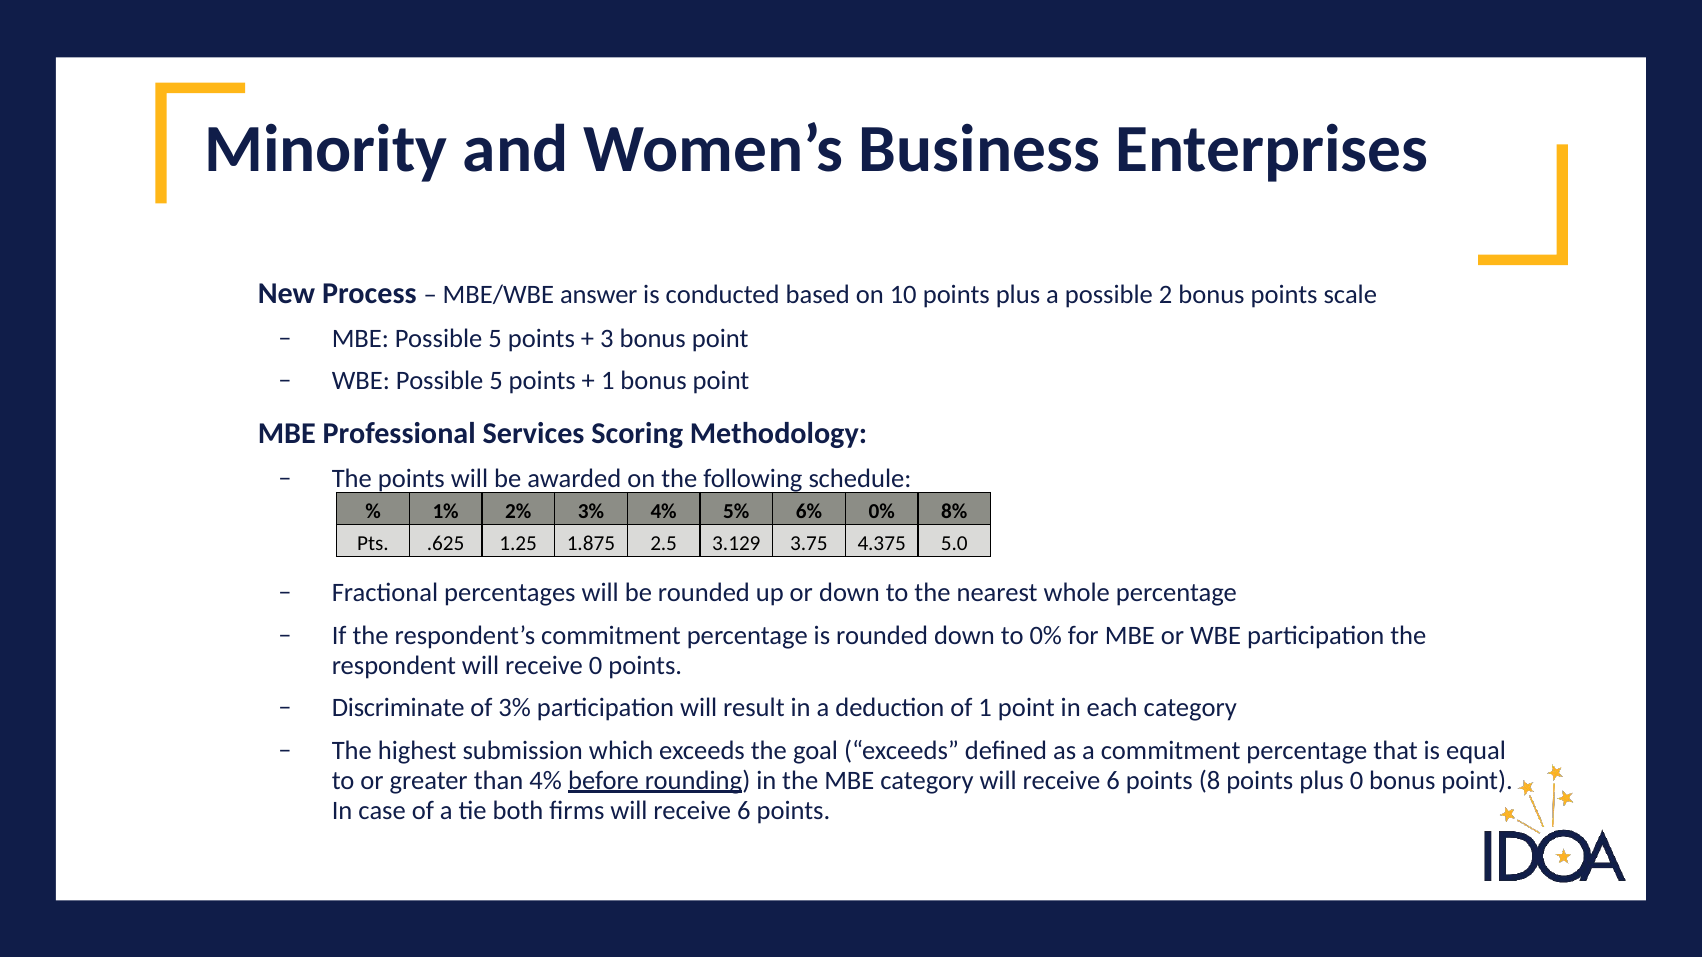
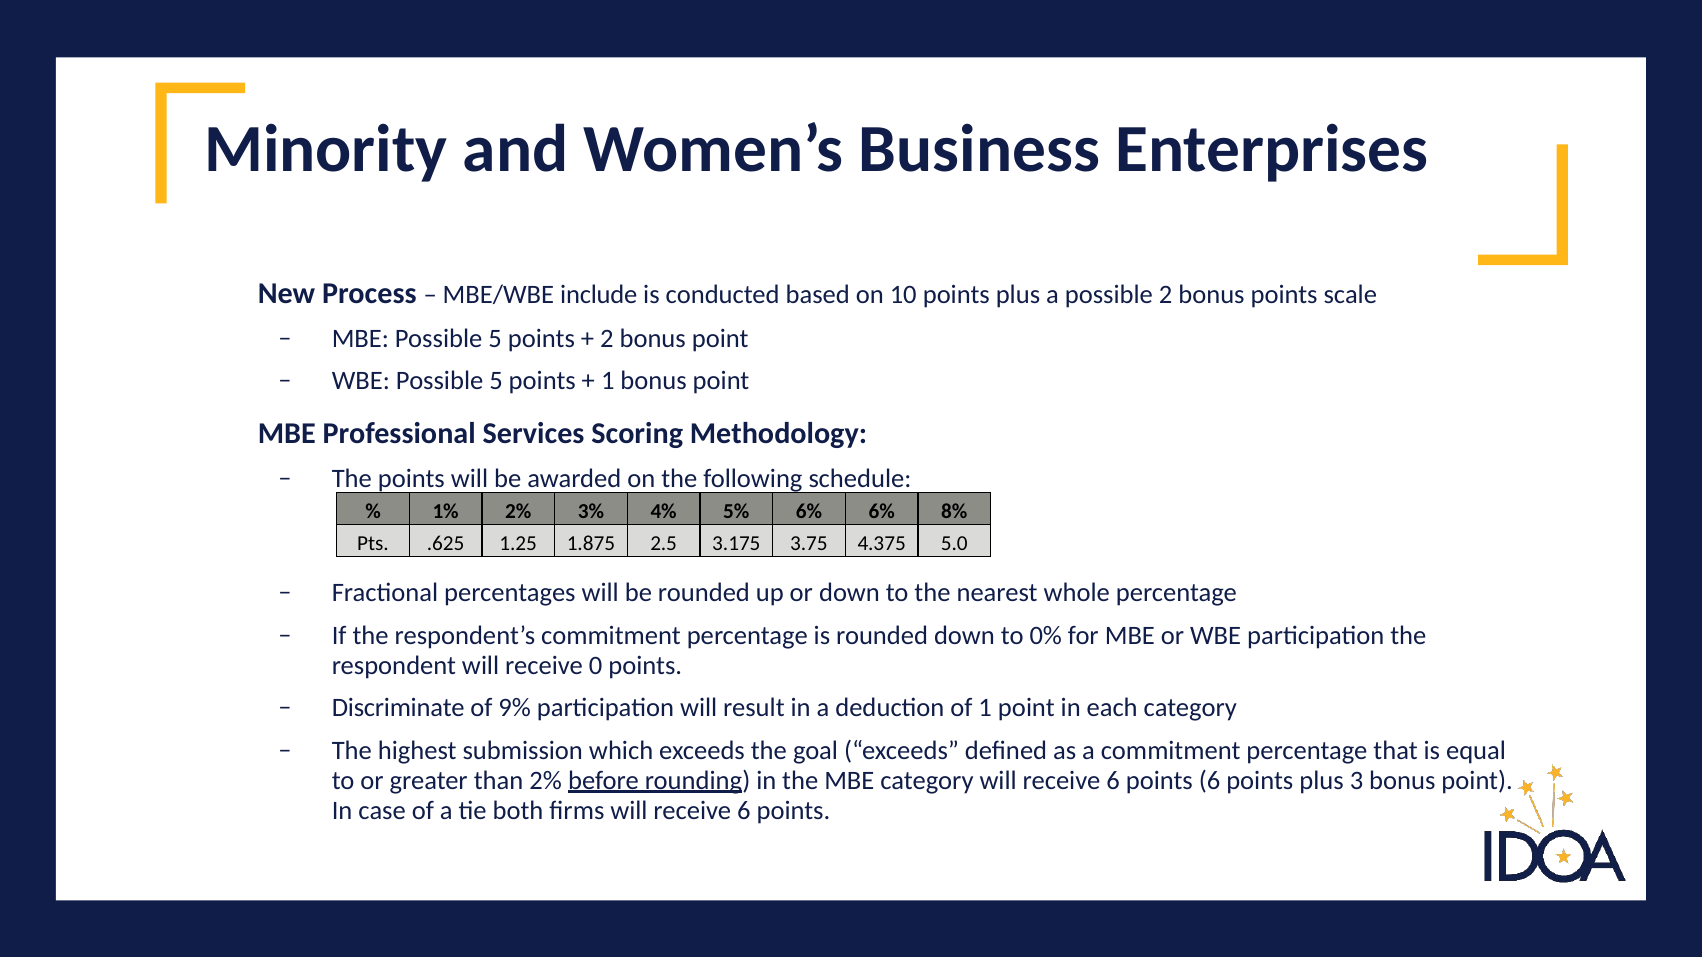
answer: answer -> include
3 at (607, 338): 3 -> 2
6% 0%: 0% -> 6%
3.129: 3.129 -> 3.175
of 3%: 3% -> 9%
than 4%: 4% -> 2%
points 8: 8 -> 6
plus 0: 0 -> 3
